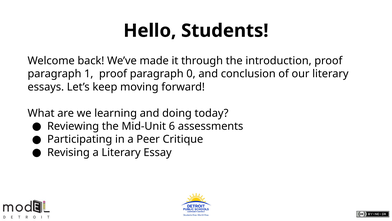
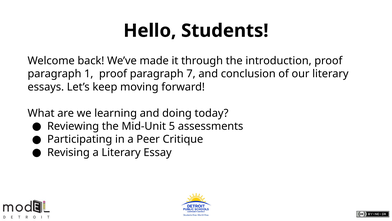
0: 0 -> 7
6: 6 -> 5
